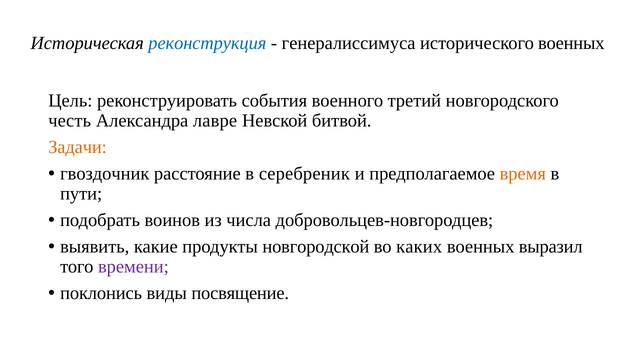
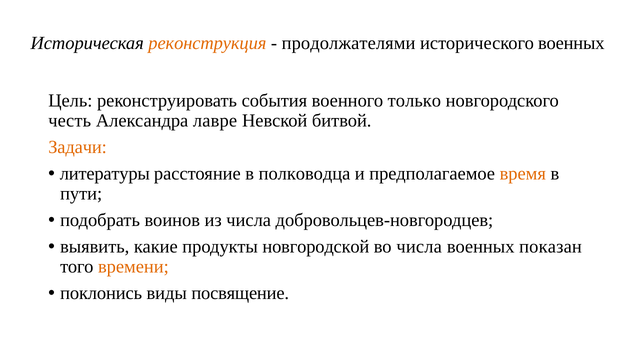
реконструкция colour: blue -> orange
генералиссимуса: генералиссимуса -> продолжателями
третий: третий -> только
гвоздочник: гвоздочник -> литературы
серебреник: серебреник -> полководца
во каких: каких -> числа
выразил: выразил -> показан
времени colour: purple -> orange
